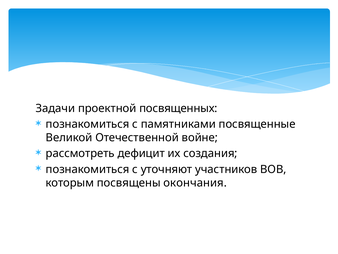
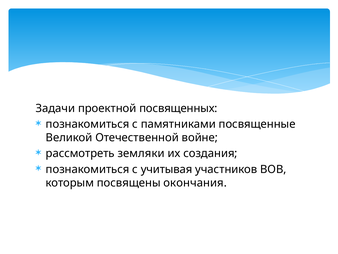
дефицит: дефицит -> земляки
уточняют: уточняют -> учитывая
